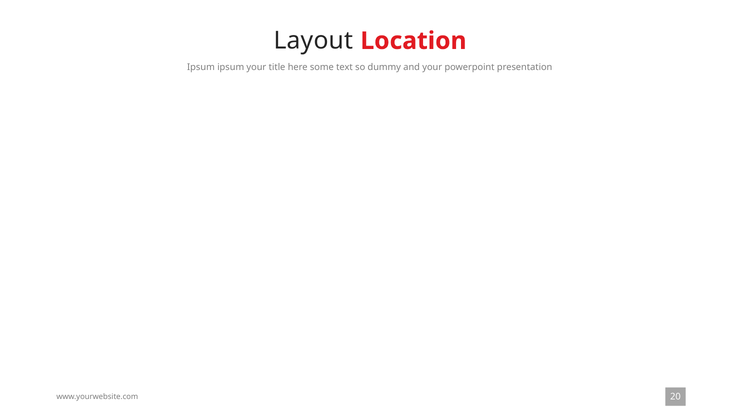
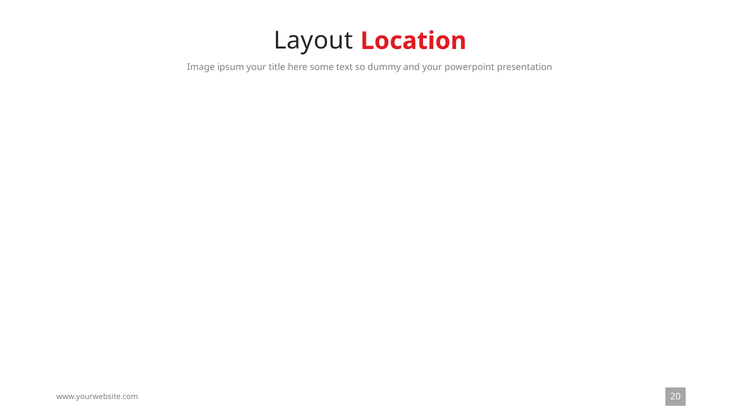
Ipsum at (201, 67): Ipsum -> Image
